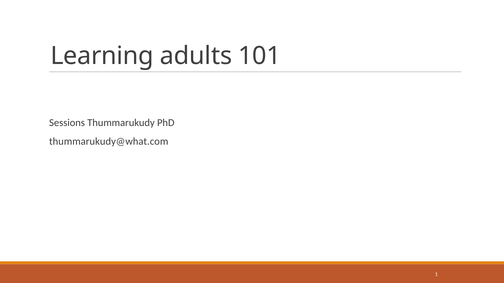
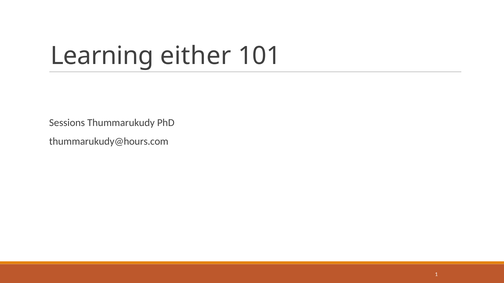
adults: adults -> either
thummarukudy@what.com: thummarukudy@what.com -> thummarukudy@hours.com
